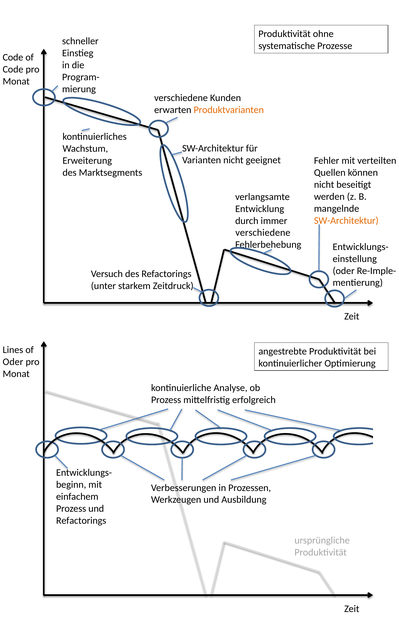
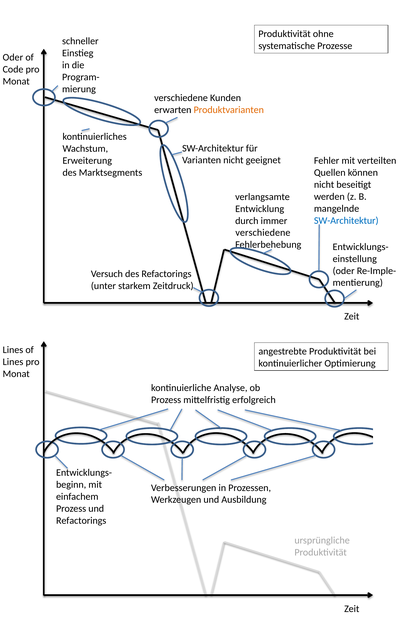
Code at (13, 57): Code -> Oder
SW-Architektur at (346, 220) colour: orange -> blue
Oder at (13, 362): Oder -> Lines
